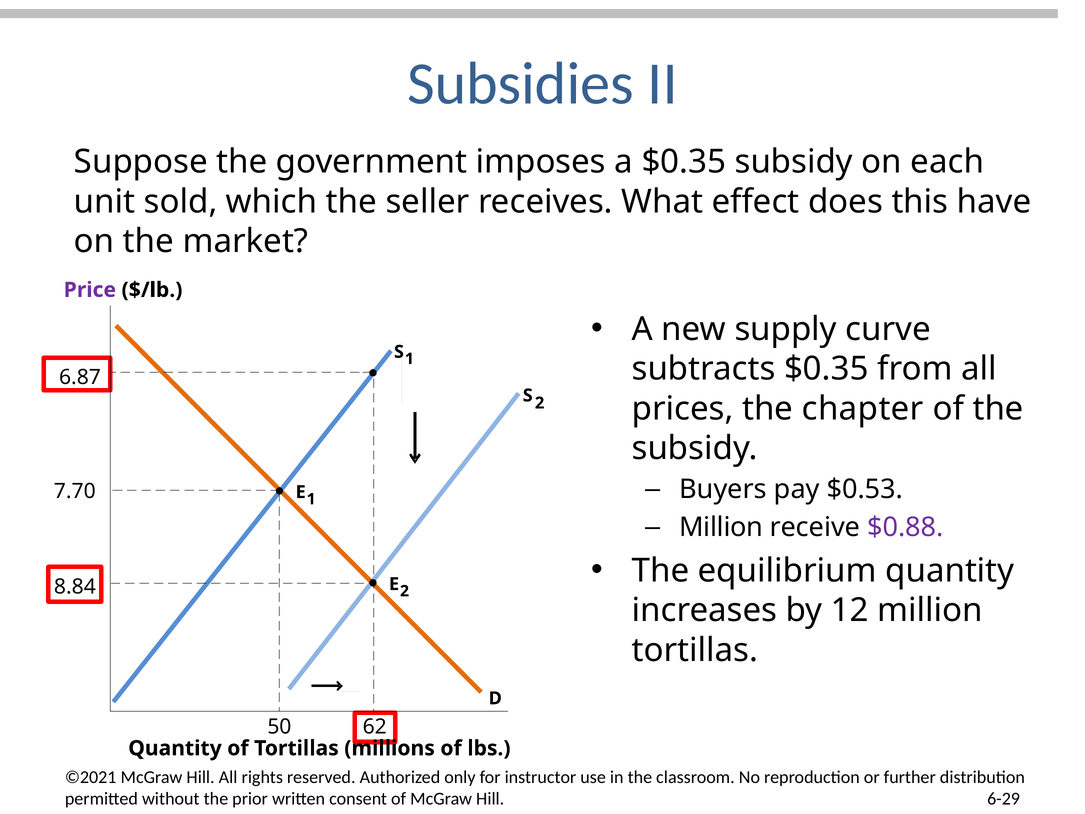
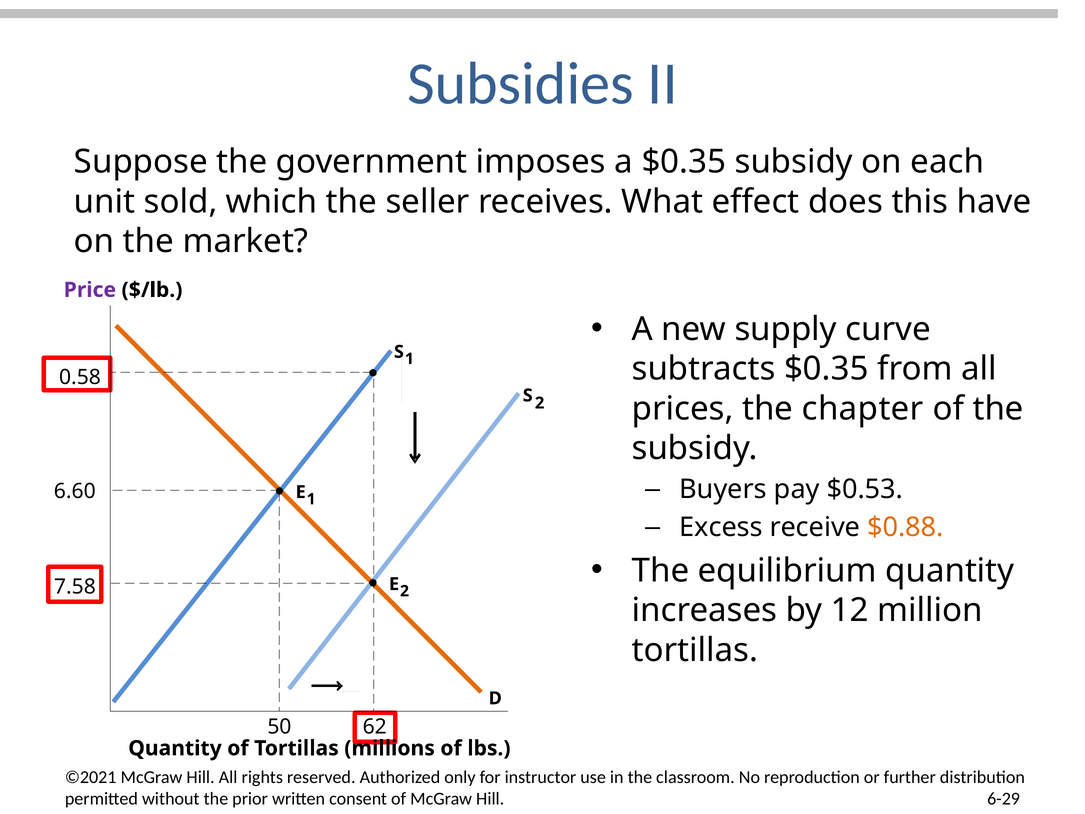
6.87: 6.87 -> 0.58
7.70: 7.70 -> 6.60
Million at (721, 527): Million -> Excess
$0.88 colour: purple -> orange
8.84: 8.84 -> 7.58
